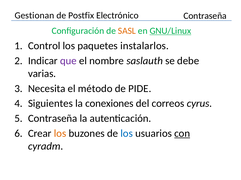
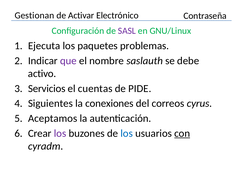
Postfix: Postfix -> Activar
SASL colour: orange -> purple
GNU/Linux underline: present -> none
Control: Control -> Ejecuta
instalarlos: instalarlos -> problemas
varias: varias -> activo
Necesita: Necesita -> Servicios
método: método -> cuentas
Contraseña at (53, 119): Contraseña -> Aceptamos
los at (60, 134) colour: orange -> purple
